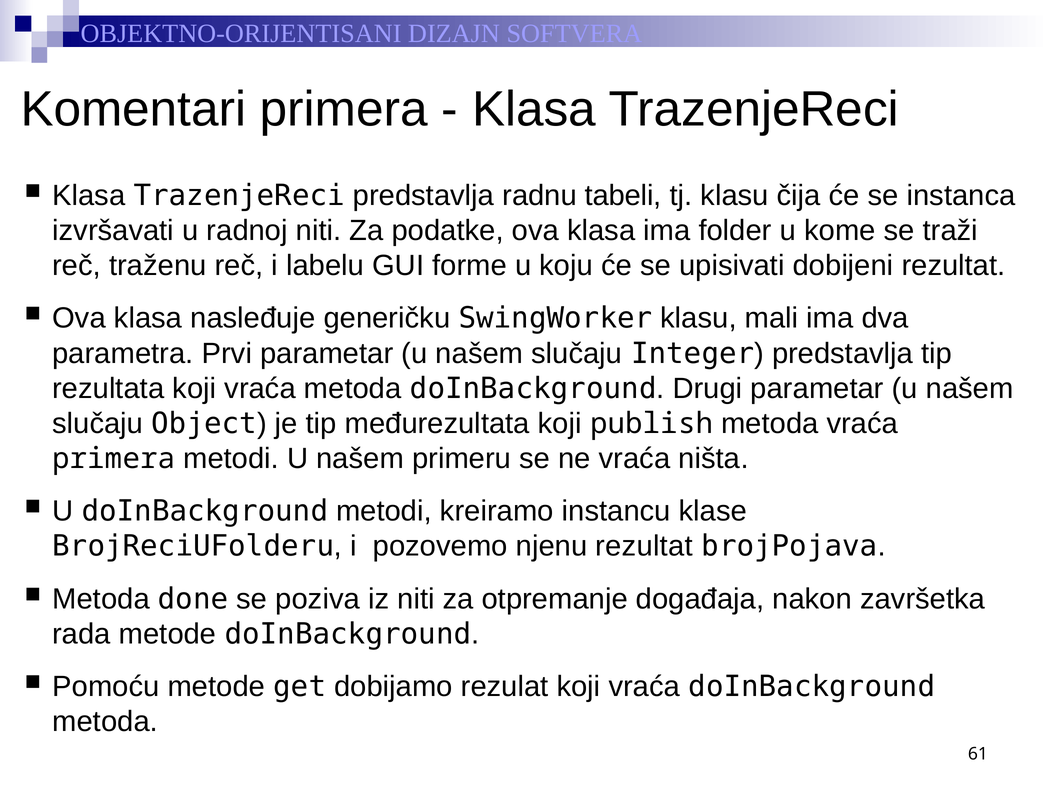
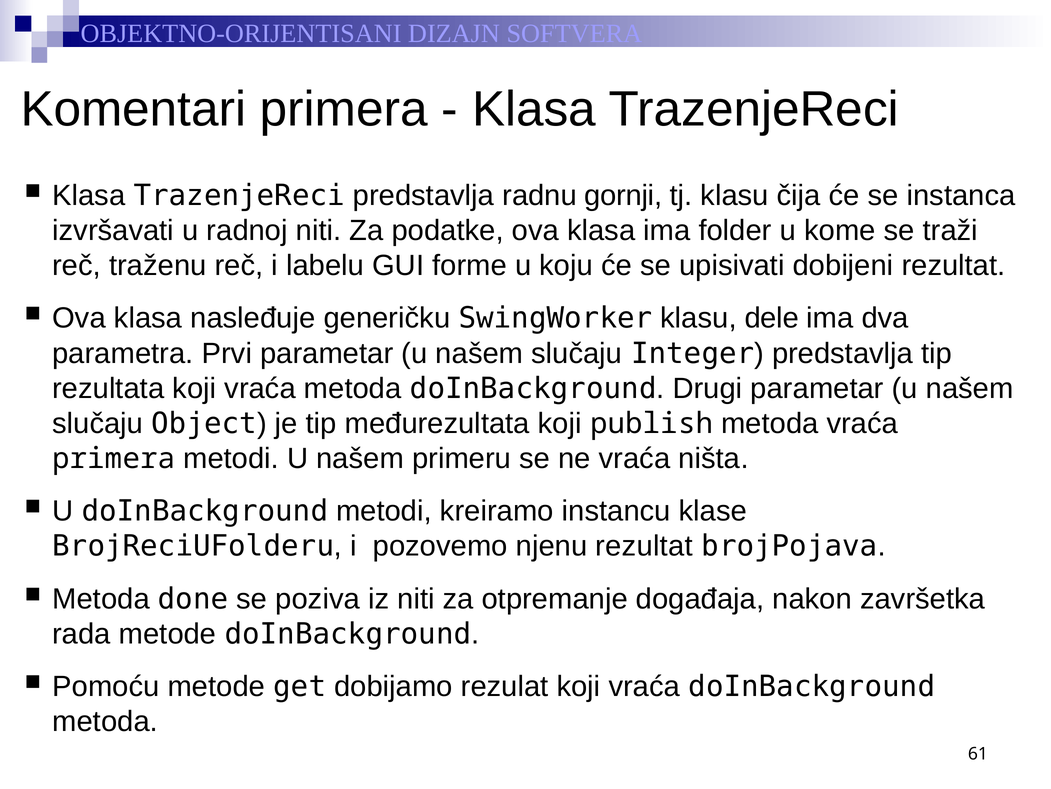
tabeli: tabeli -> gornji
mali: mali -> dele
